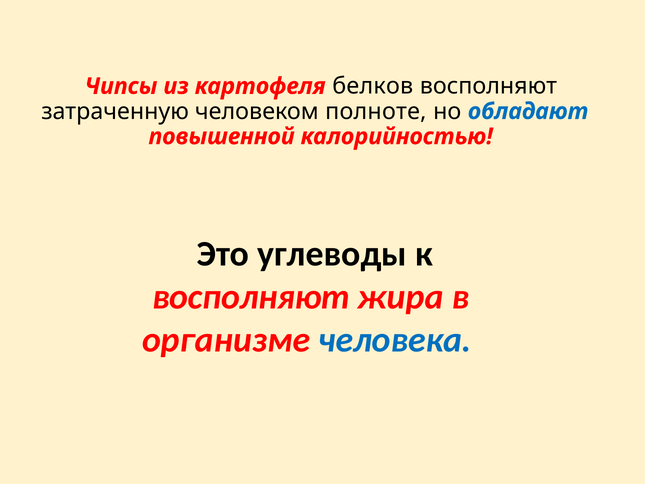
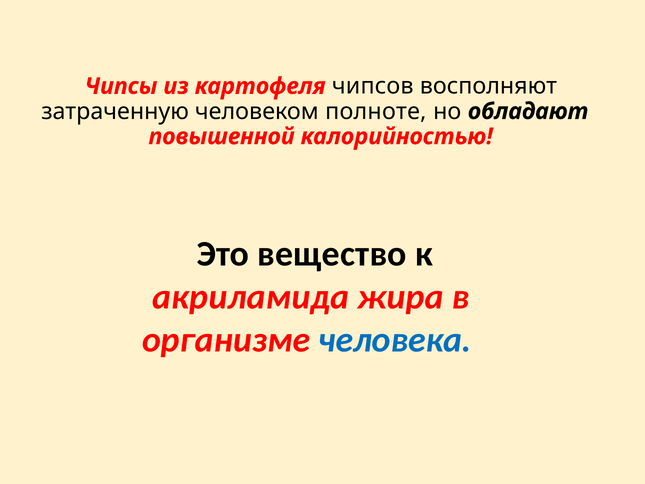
белков: белков -> чипсов
обладают colour: blue -> black
углеводы: углеводы -> вещество
восполняют at (251, 297): восполняют -> акриламида
